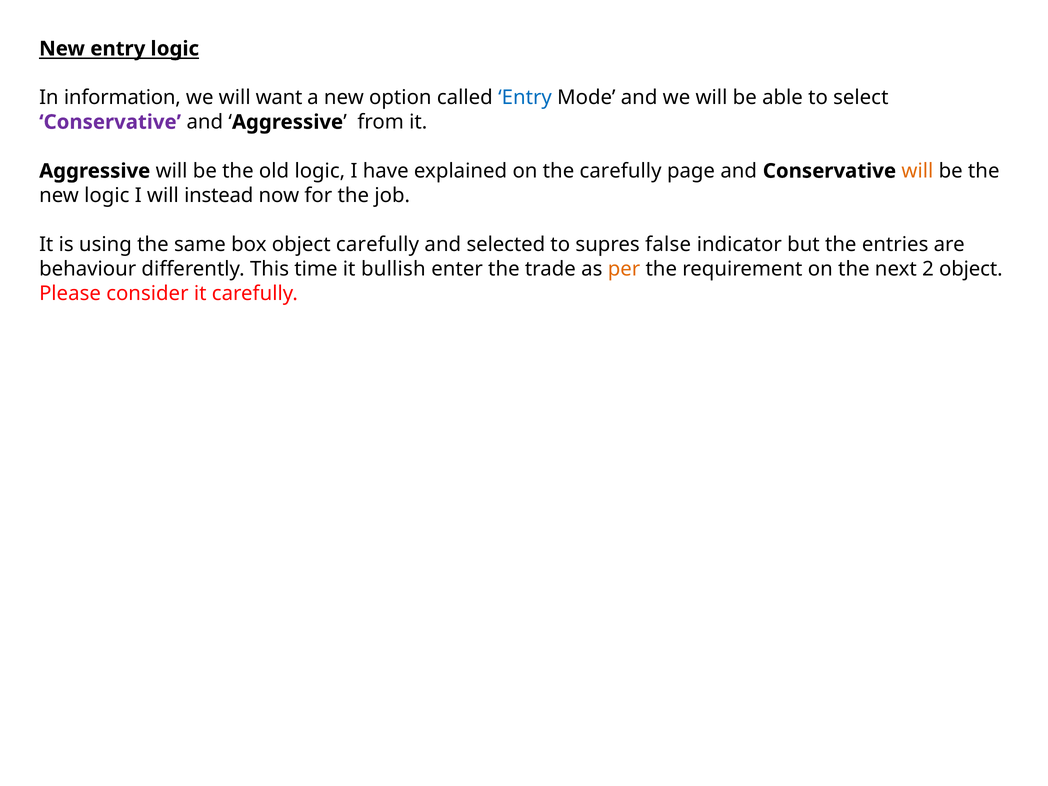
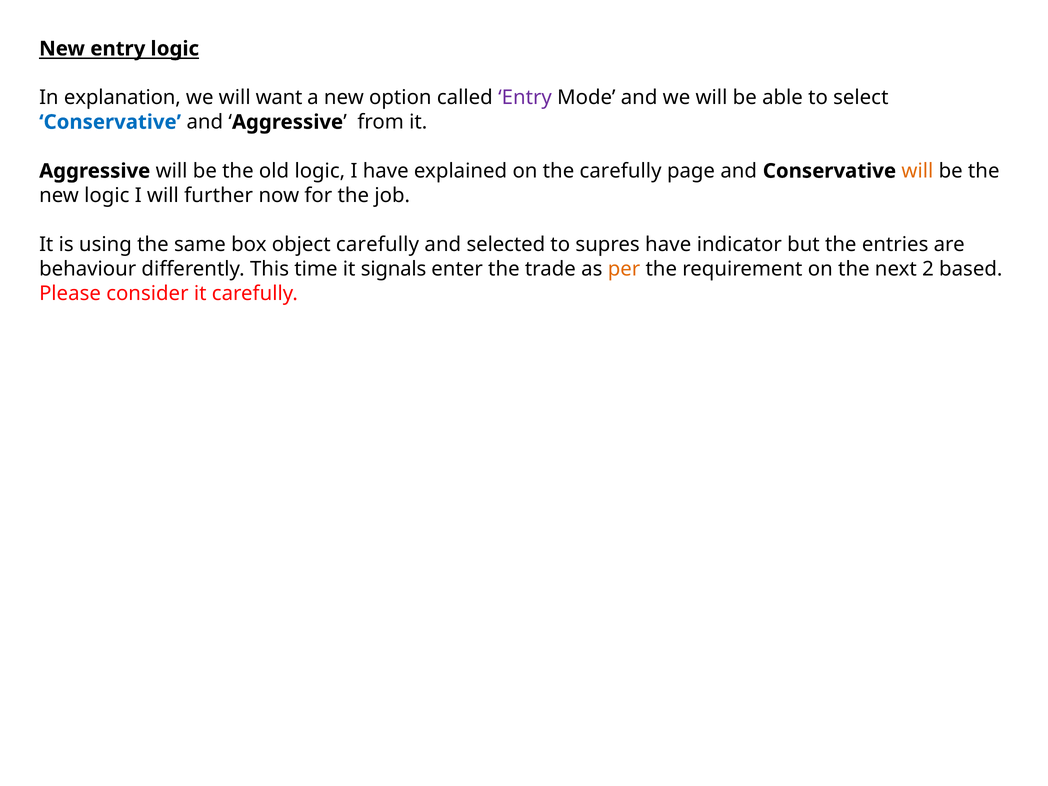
information: information -> explanation
Entry at (525, 98) colour: blue -> purple
Conservative at (110, 122) colour: purple -> blue
instead: instead -> further
supres false: false -> have
bullish: bullish -> signals
2 object: object -> based
